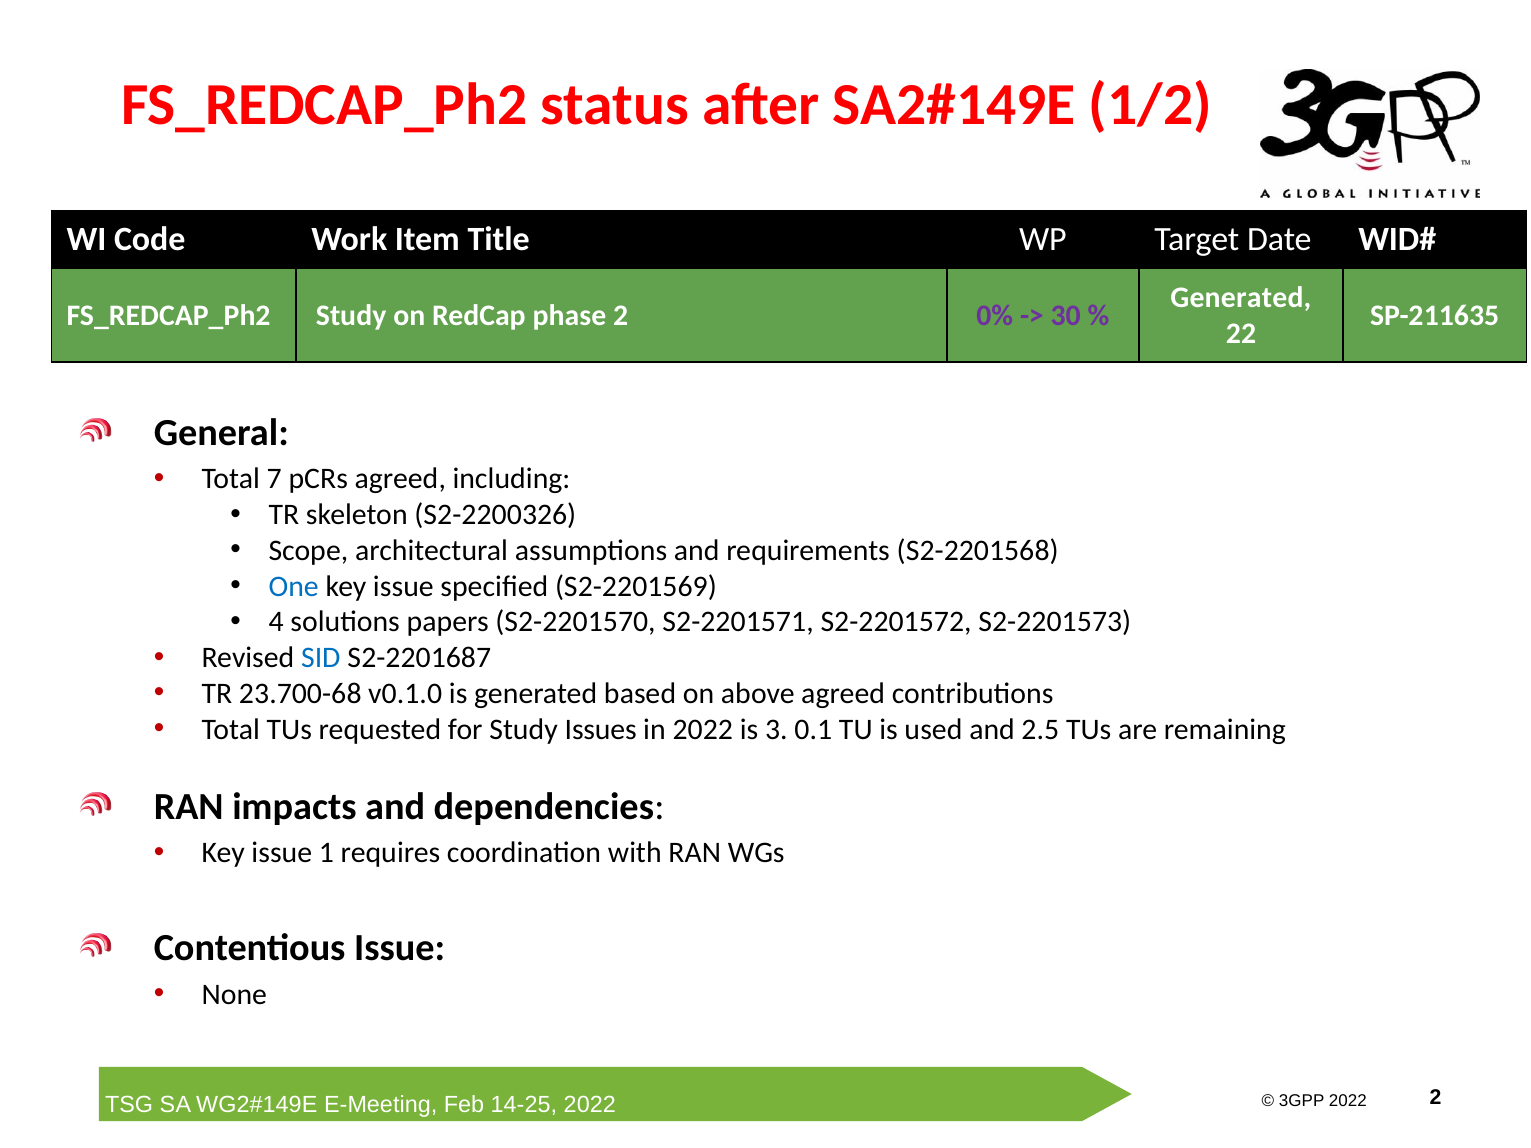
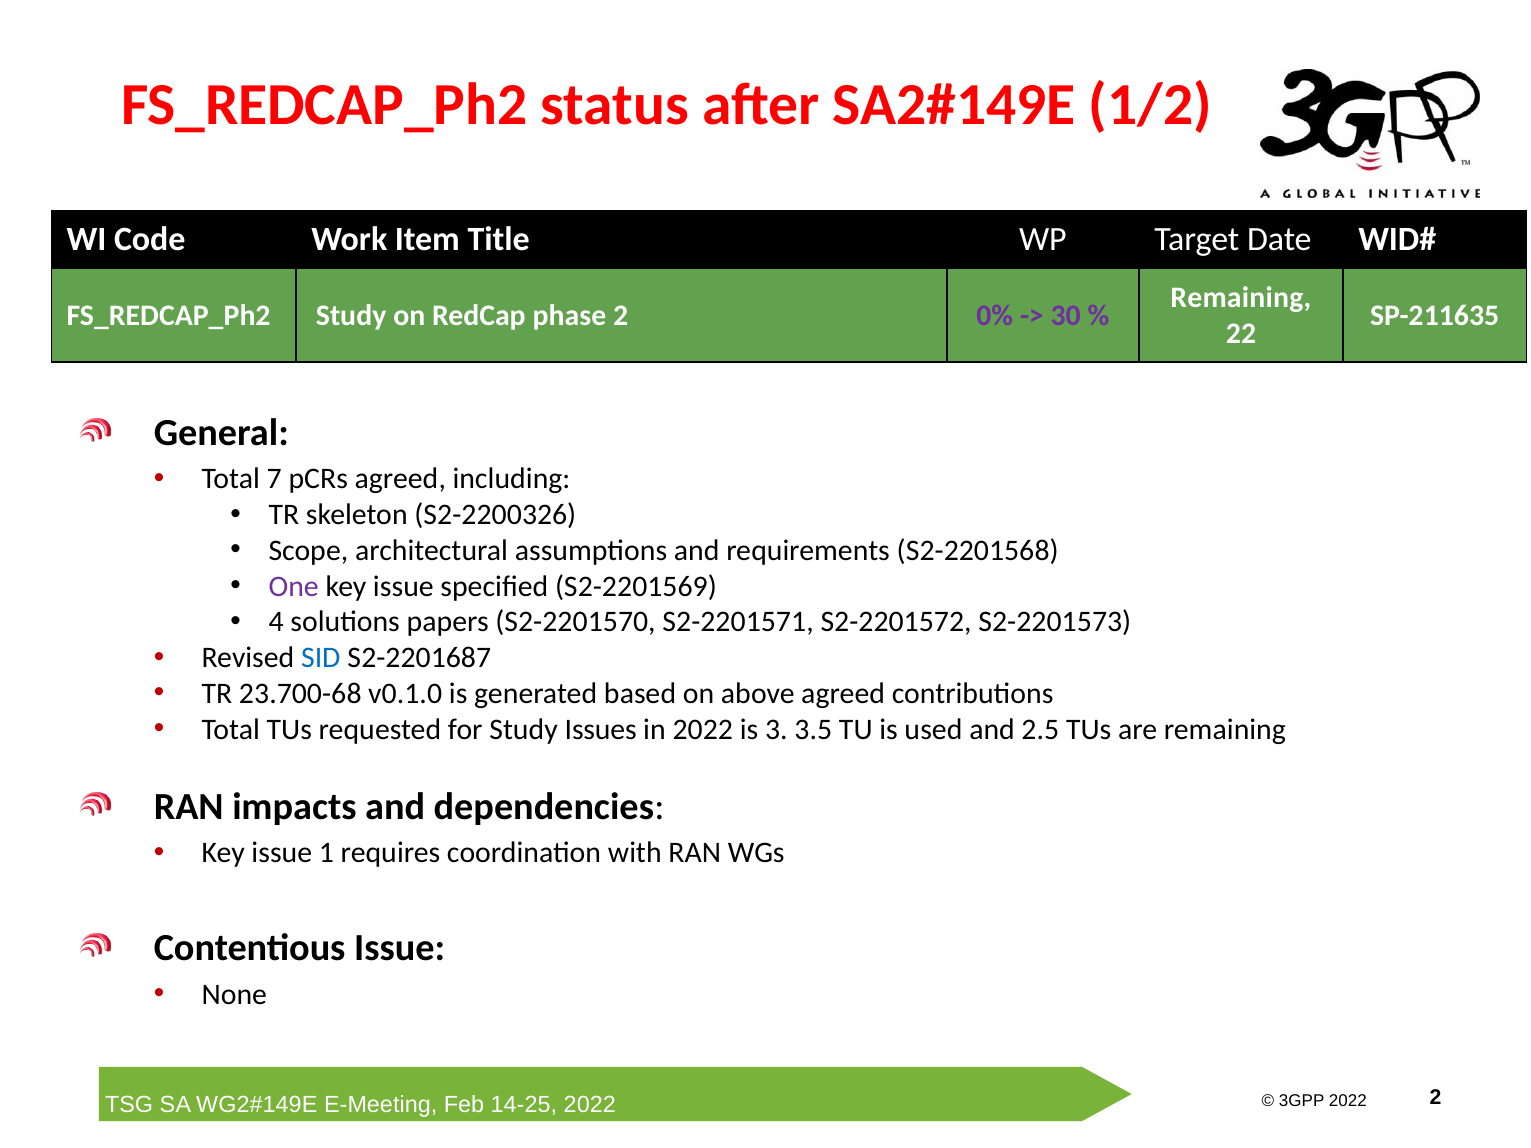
Generated at (1241, 297): Generated -> Remaining
One colour: blue -> purple
0.1: 0.1 -> 3.5
